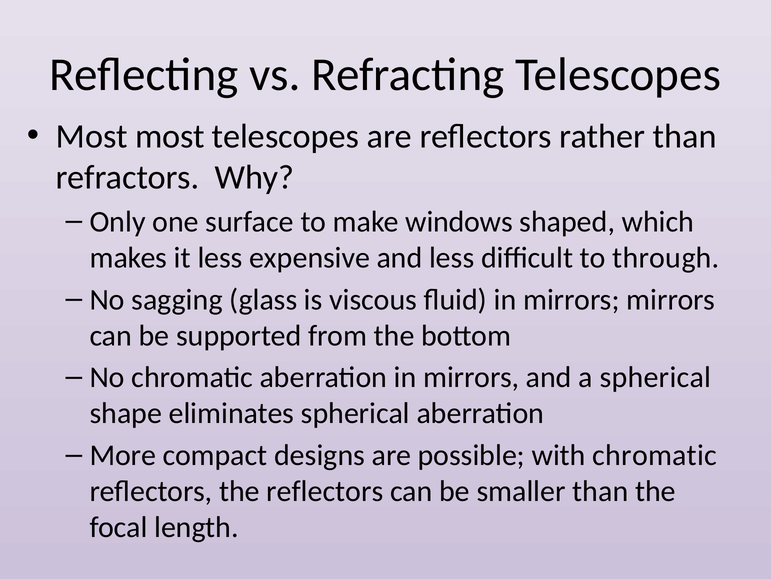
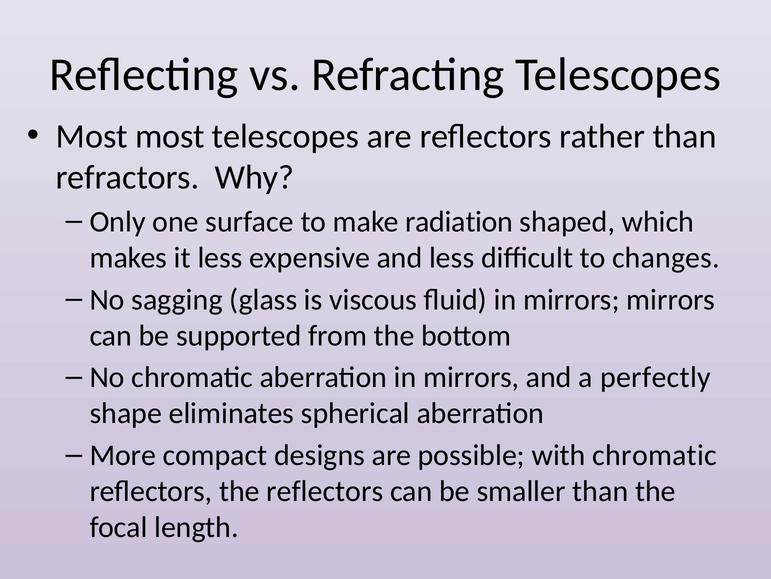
windows: windows -> radiation
through: through -> changes
a spherical: spherical -> perfectly
